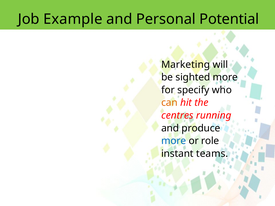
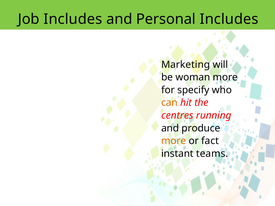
Job Example: Example -> Includes
Personal Potential: Potential -> Includes
sighted: sighted -> woman
more at (174, 141) colour: blue -> orange
role: role -> fact
